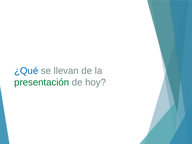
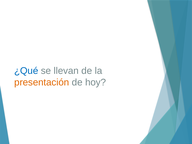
presentación colour: green -> orange
